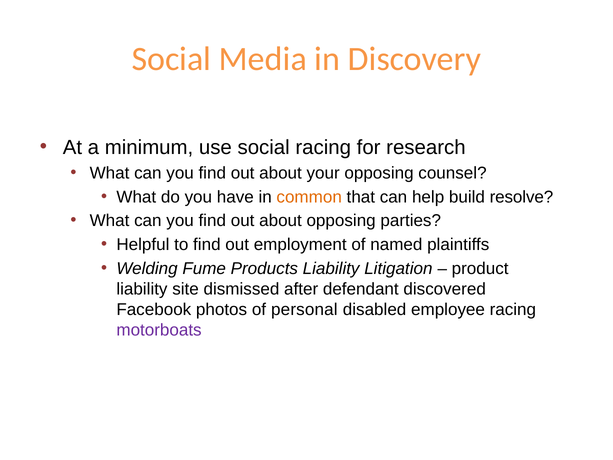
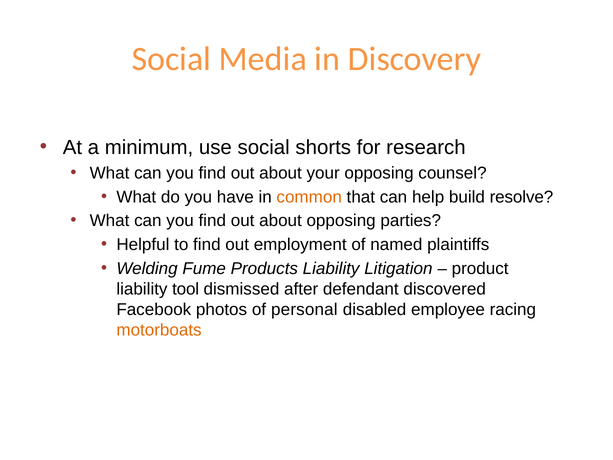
social racing: racing -> shorts
site: site -> tool
motorboats colour: purple -> orange
